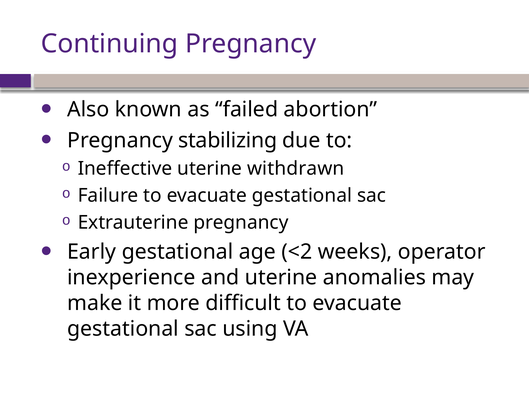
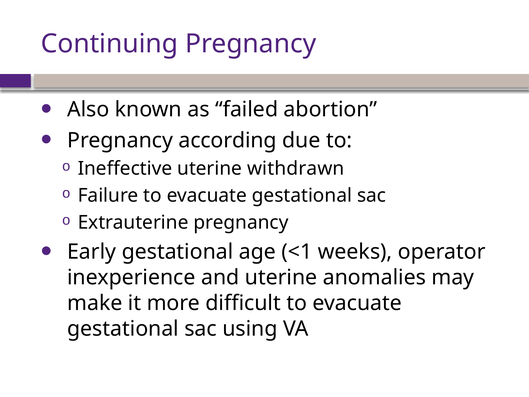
stabilizing: stabilizing -> according
<2: <2 -> <1
